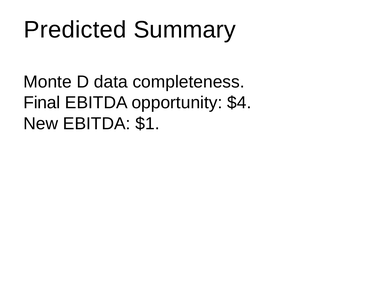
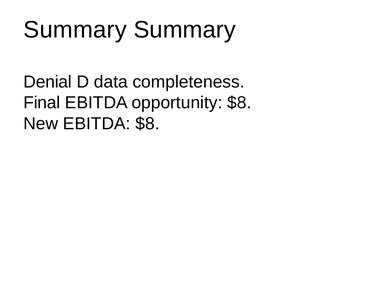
Predicted at (75, 30): Predicted -> Summary
Monte: Monte -> Denial
opportunity $4: $4 -> $8
EBITDA $1: $1 -> $8
